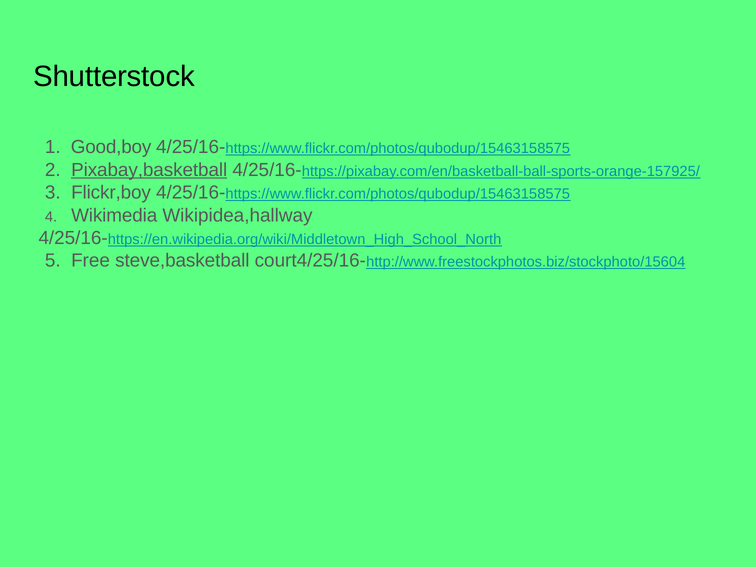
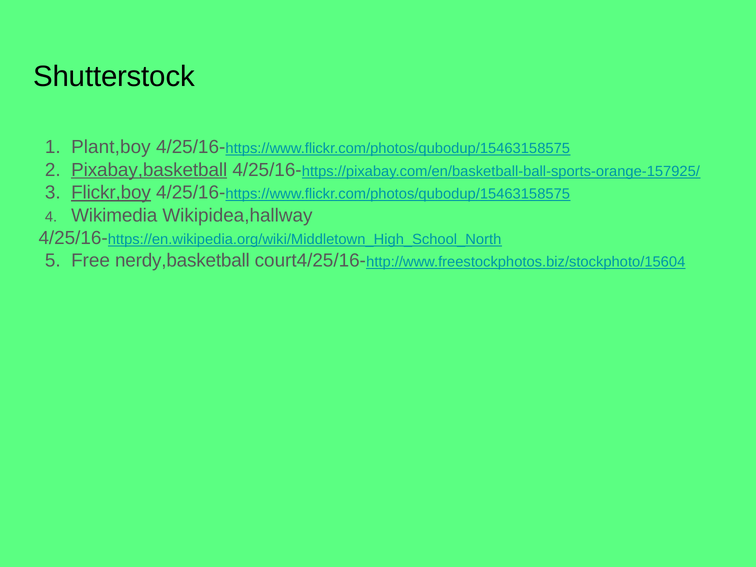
Good,boy: Good,boy -> Plant,boy
Flickr,boy underline: none -> present
steve,basketball: steve,basketball -> nerdy,basketball
